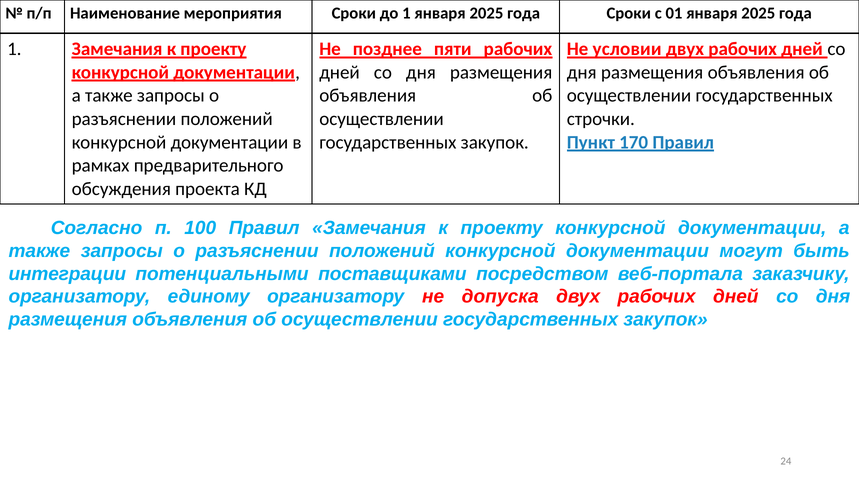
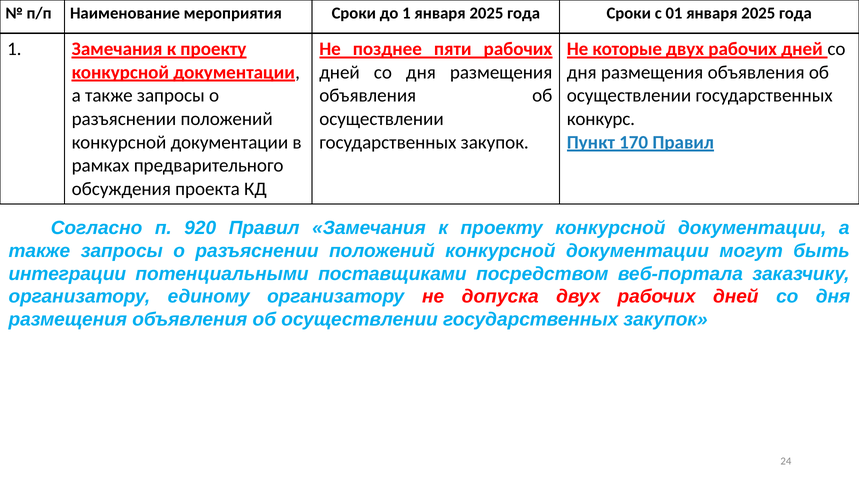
условии: условии -> которые
строчки: строчки -> конкурс
100: 100 -> 920
